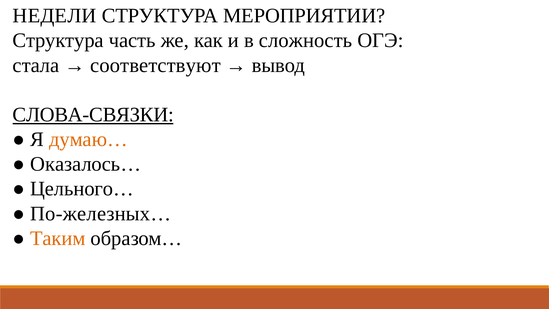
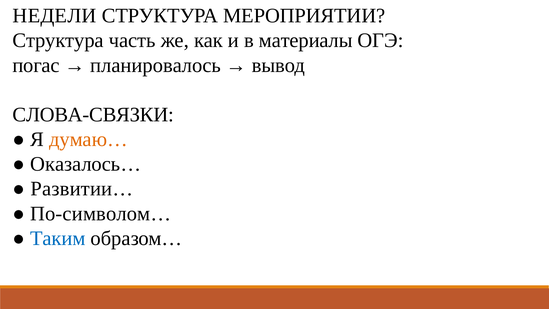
сложность: сложность -> материалы
стала: стала -> погас
соответствуют: соответствуют -> планировалось
СЛОВА-СВЯЗКИ underline: present -> none
Цельного…: Цельного… -> Развитии…
По-железных…: По-железных… -> По-символом…
Таким colour: orange -> blue
